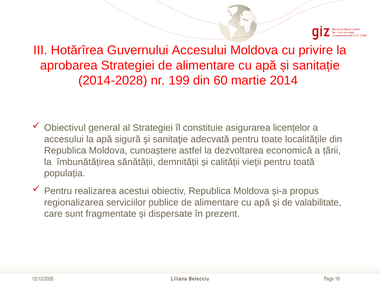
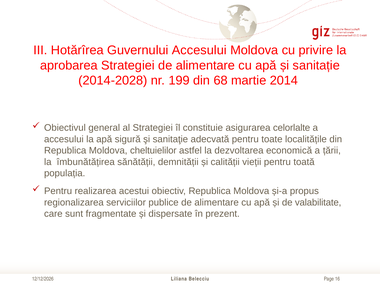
60: 60 -> 68
licențelor: licențelor -> celorlalte
cunoaștere: cunoaștere -> cheltuielilor
